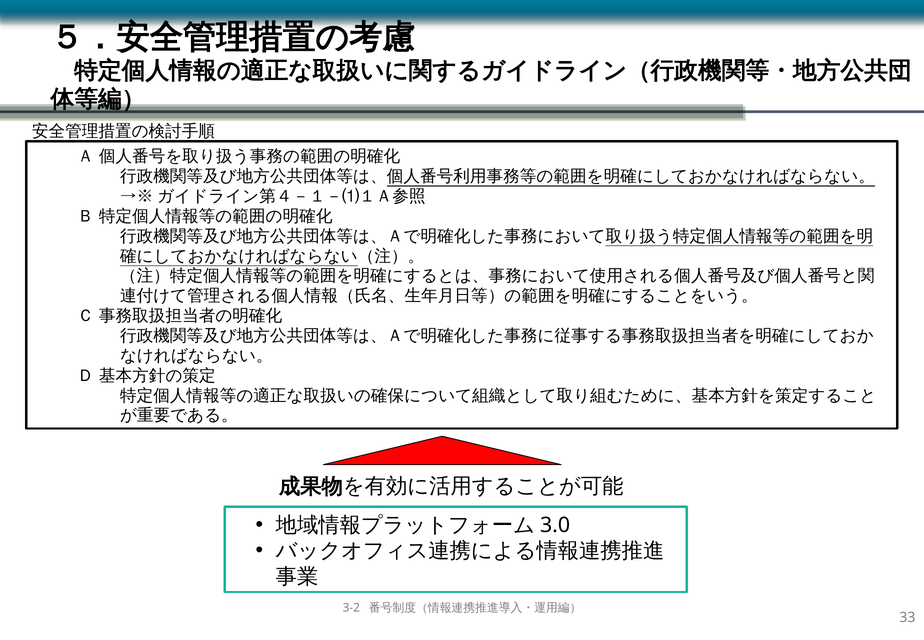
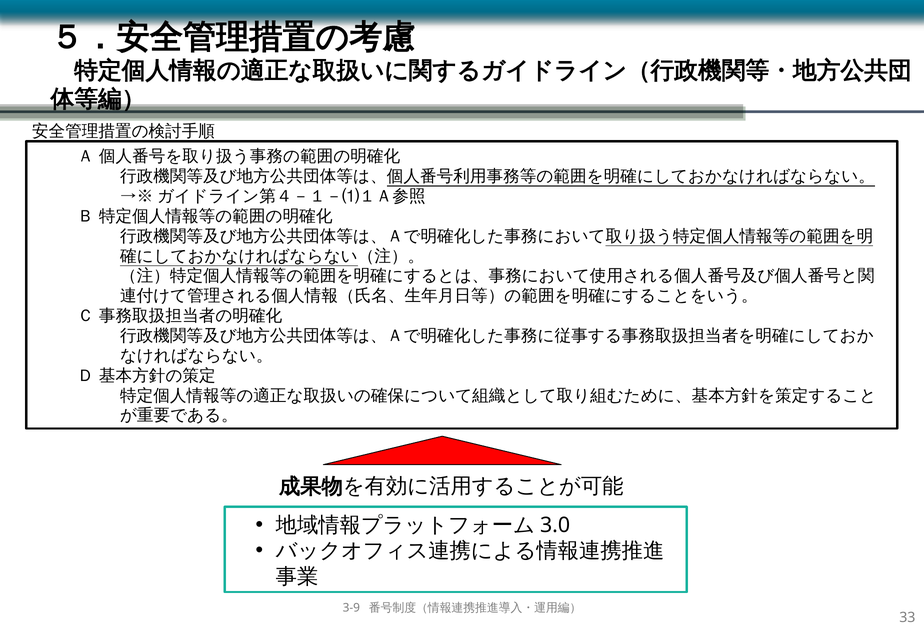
3-2: 3-2 -> 3-9
